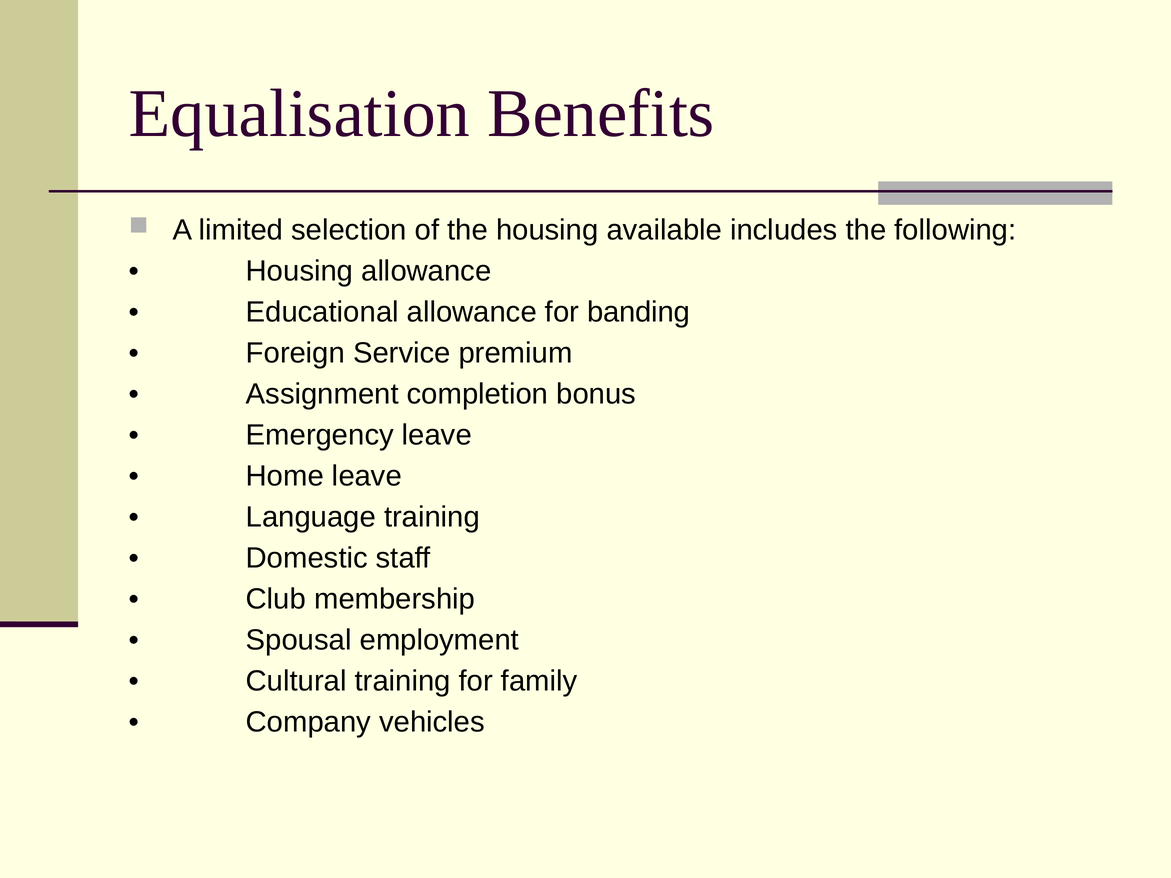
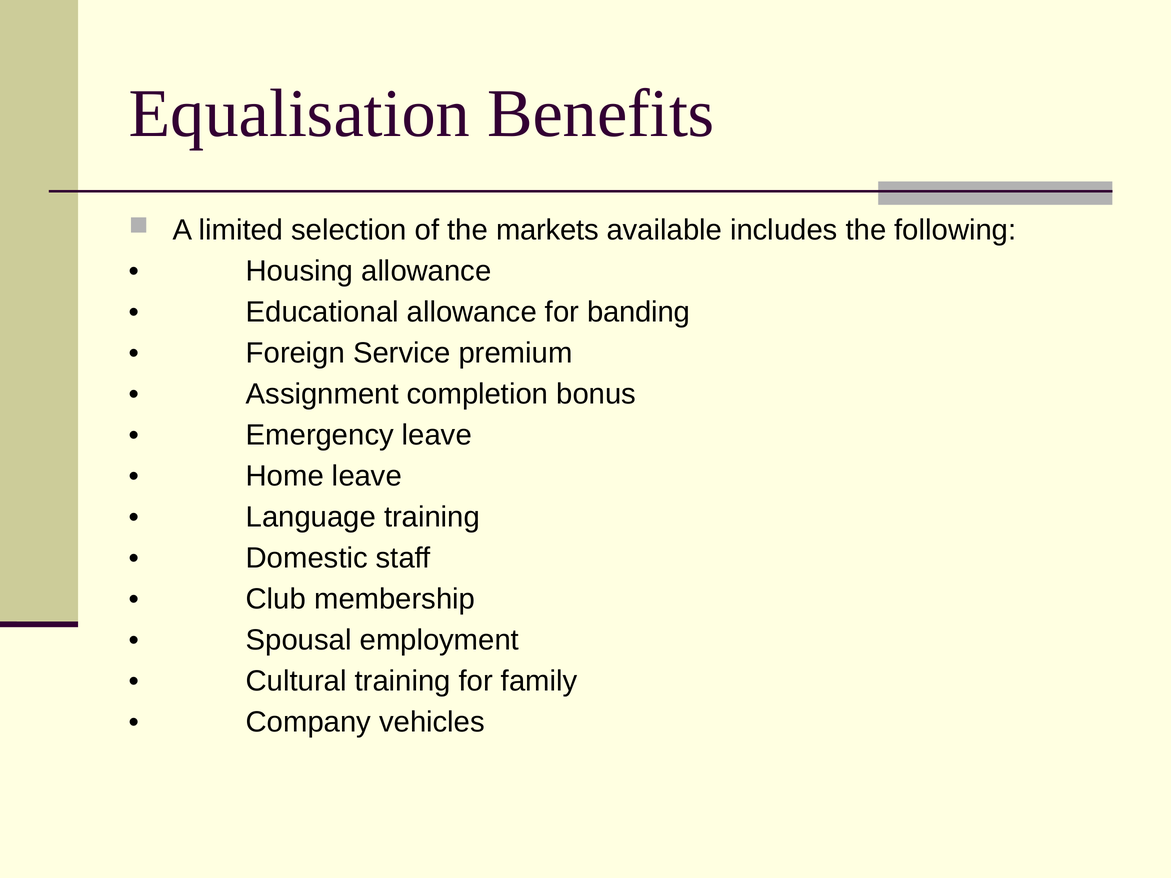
the housing: housing -> markets
